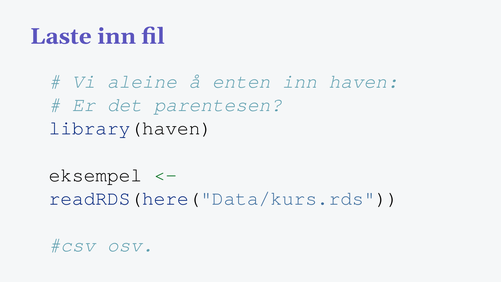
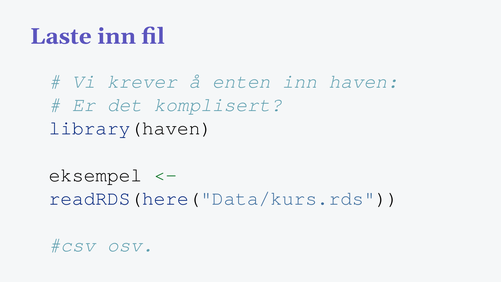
aleine: aleine -> krever
parentesen: parentesen -> komplisert
